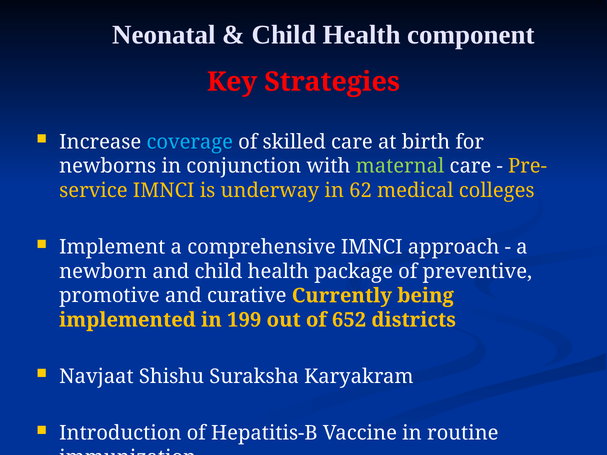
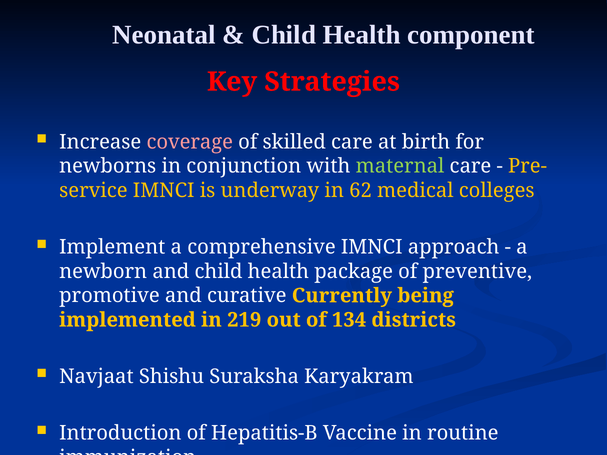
coverage colour: light blue -> pink
199: 199 -> 219
652: 652 -> 134
